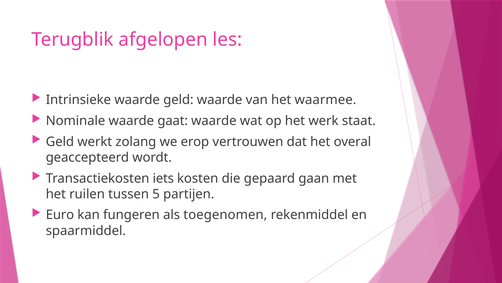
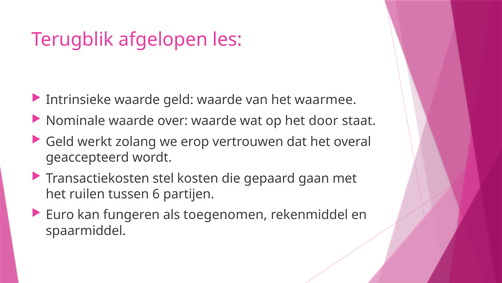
gaat: gaat -> over
werk: werk -> door
iets: iets -> stel
5: 5 -> 6
